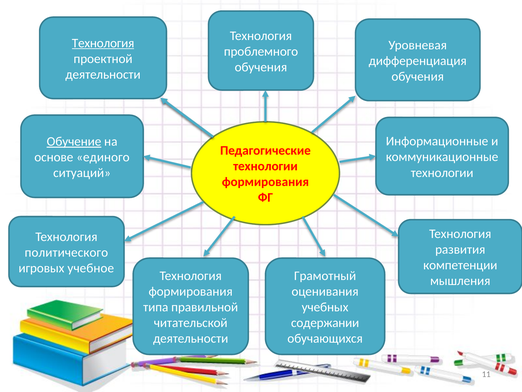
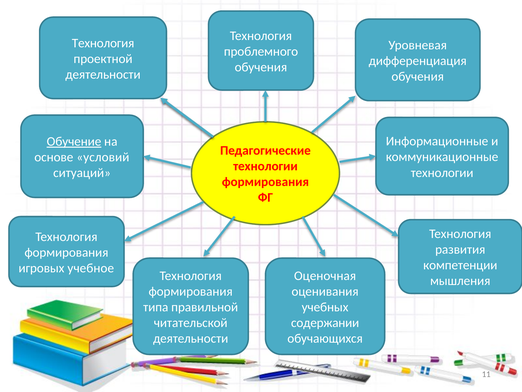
Технология at (103, 43) underline: present -> none
единого: единого -> условий
политического at (66, 252): политического -> формирования
Грамотный: Грамотный -> Оценочная
